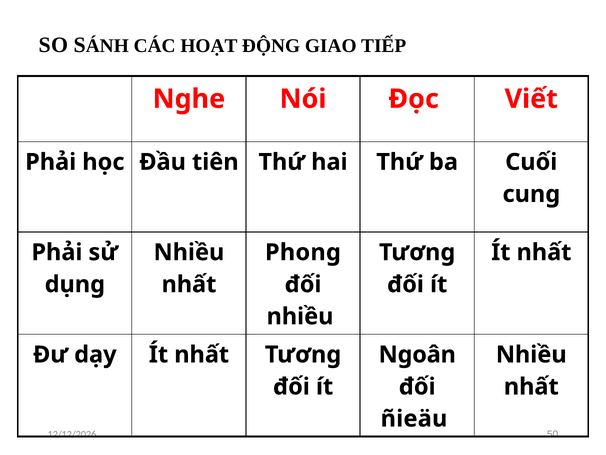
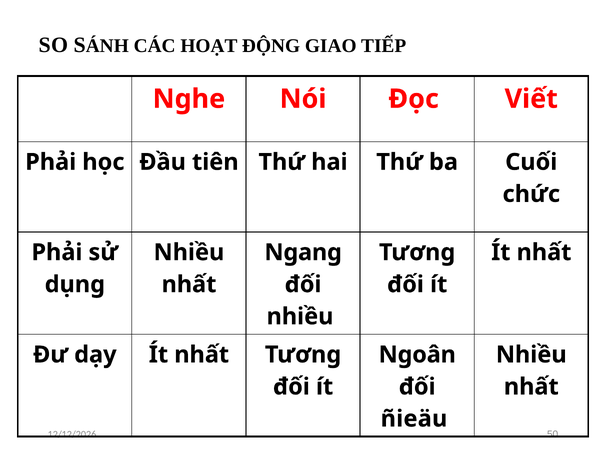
cung: cung -> chức
Phong: Phong -> Ngang
